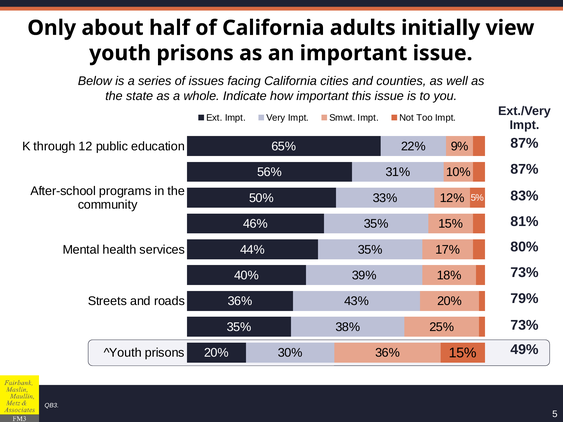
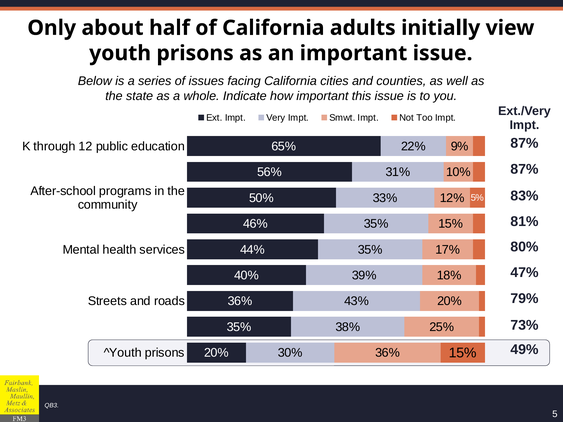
73% at (524, 273): 73% -> 47%
